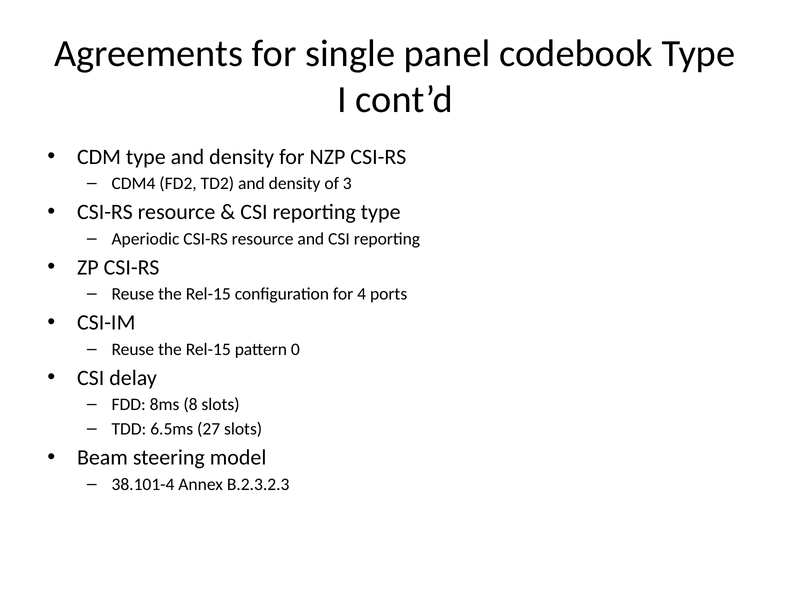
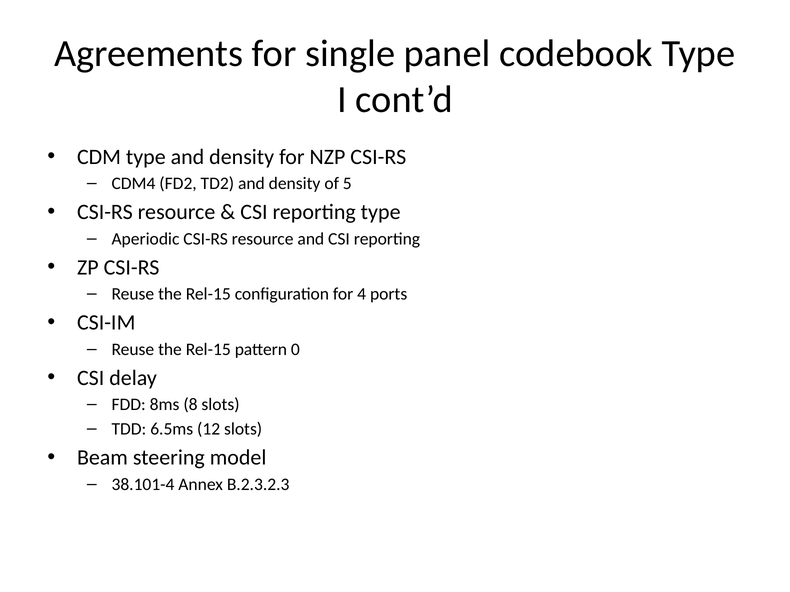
3: 3 -> 5
27: 27 -> 12
